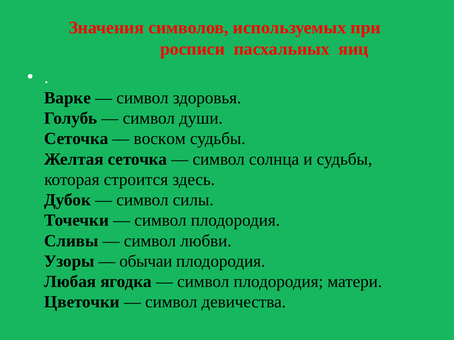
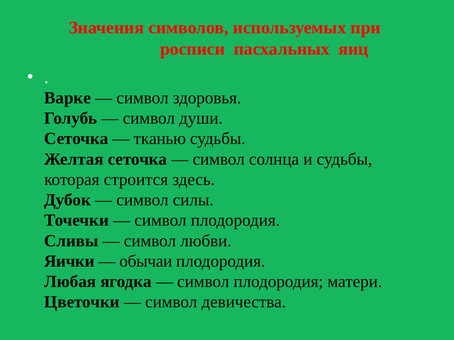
воском: воском -> тканью
Узоры: Узоры -> Яички
